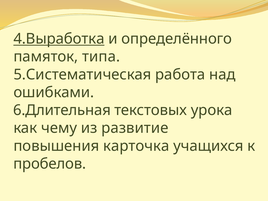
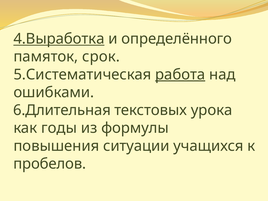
типа: типа -> срок
работа underline: none -> present
чему: чему -> годы
развитие: развитие -> формулы
карточка: карточка -> ситуации
